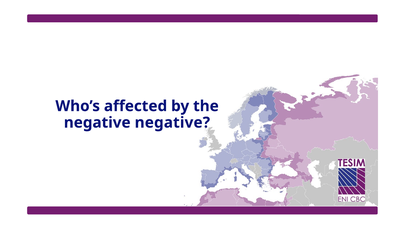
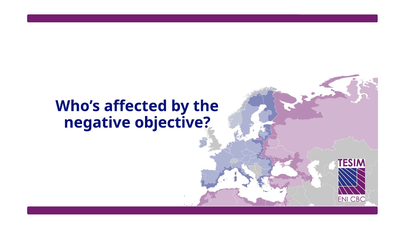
negative negative: negative -> objective
